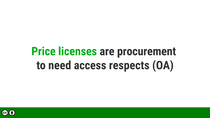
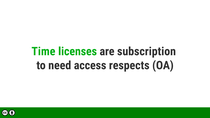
Price: Price -> Time
procurement: procurement -> subscription
